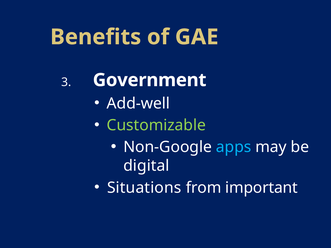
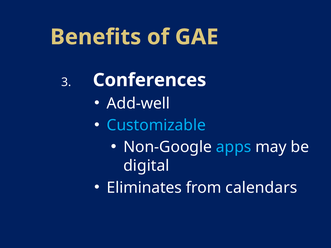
Government: Government -> Conferences
Customizable colour: light green -> light blue
Situations: Situations -> Eliminates
important: important -> calendars
